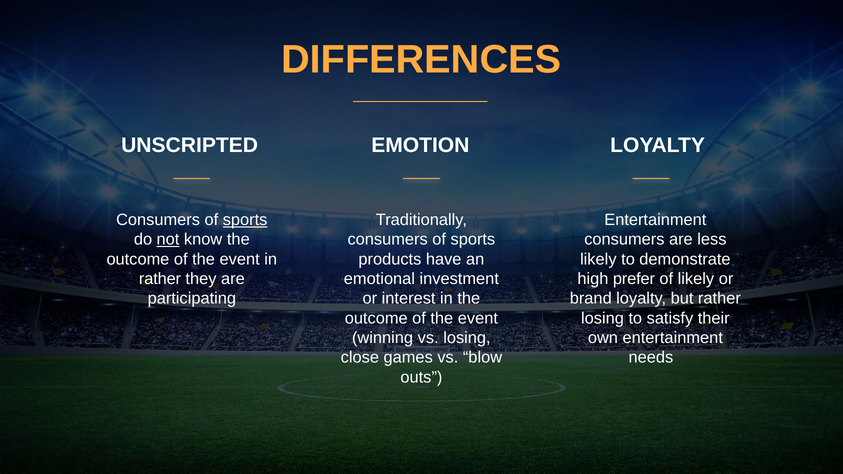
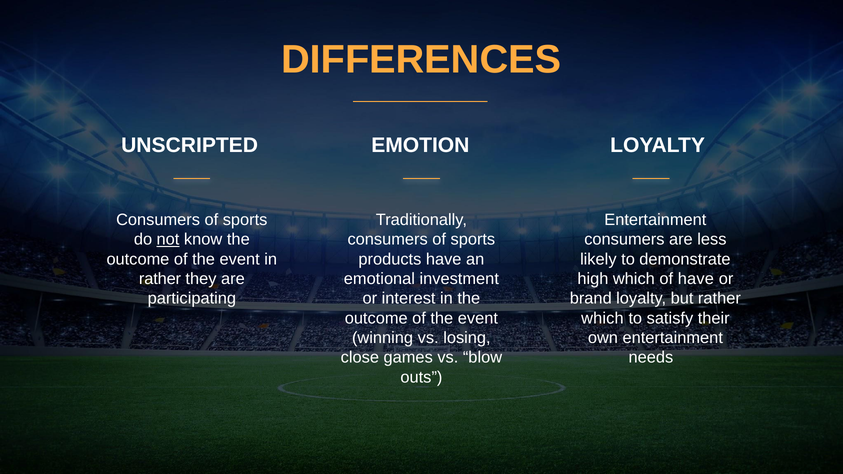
sports at (245, 220) underline: present -> none
high prefer: prefer -> which
of likely: likely -> have
losing at (602, 318): losing -> which
